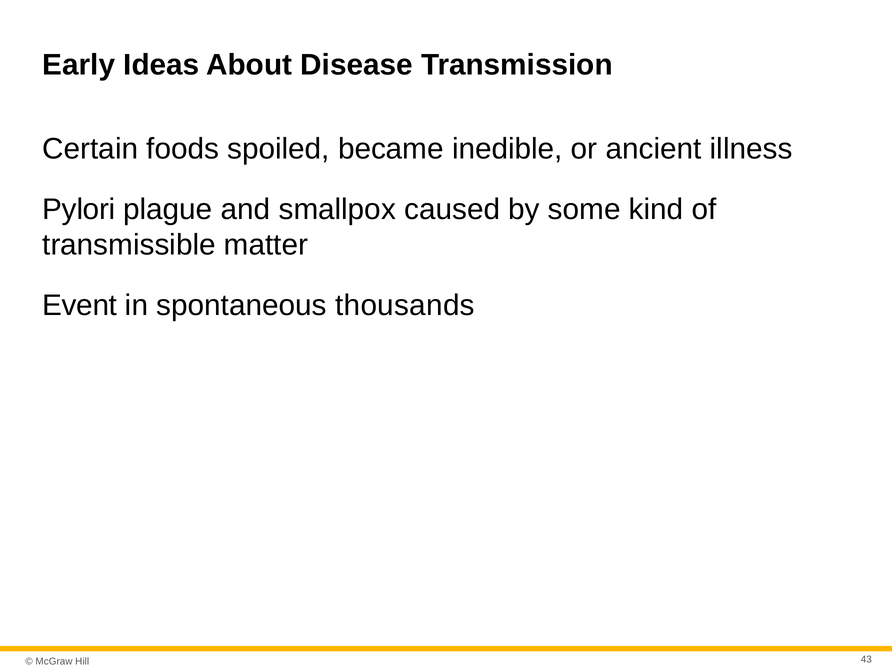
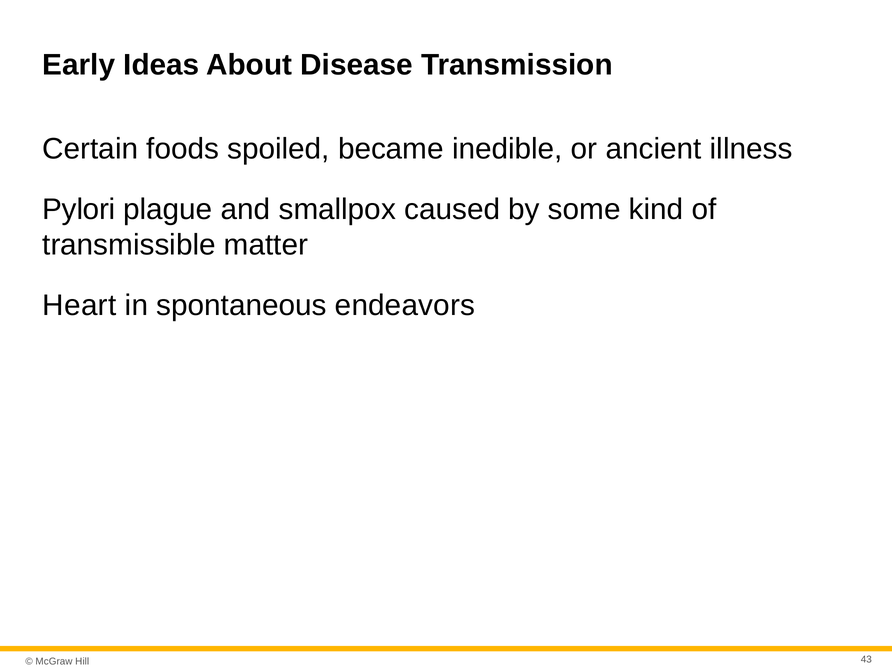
Event: Event -> Heart
thousands: thousands -> endeavors
